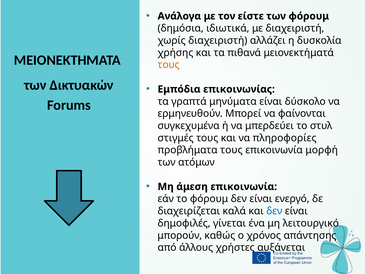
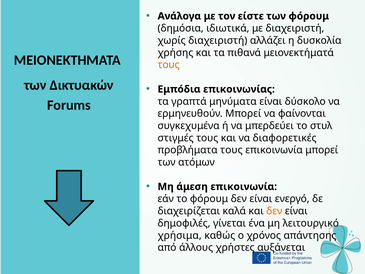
πληροφορίες: πληροφορίες -> διαφορετικές
επικοινωνία μορφή: μορφή -> μπορεί
δεν at (274, 211) colour: blue -> orange
μπορούν: μπορούν -> χρήσιμα
